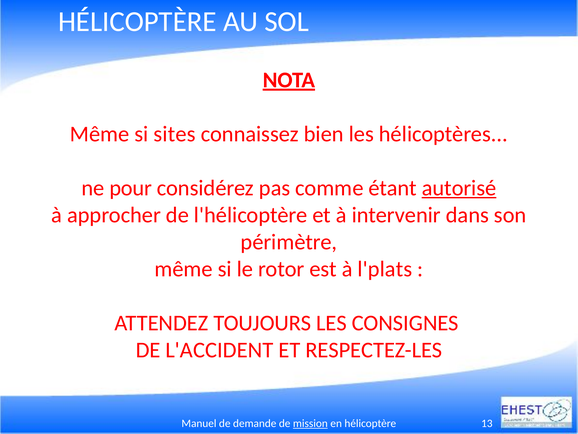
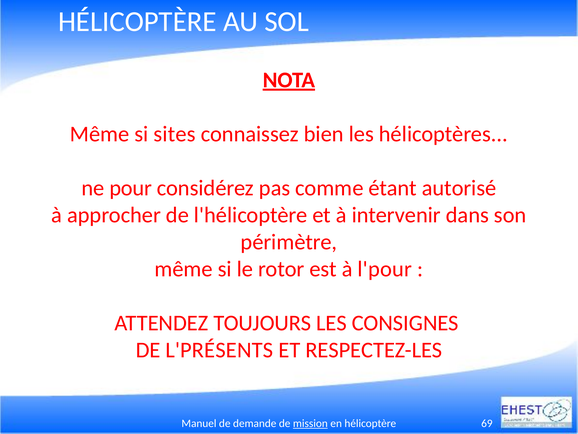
autorisé underline: present -> none
l'plats: l'plats -> l'pour
L'ACCIDENT: L'ACCIDENT -> L'PRÉSENTS
13: 13 -> 69
